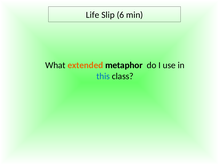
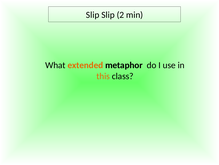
Life at (93, 15): Life -> Slip
6: 6 -> 2
this colour: blue -> orange
